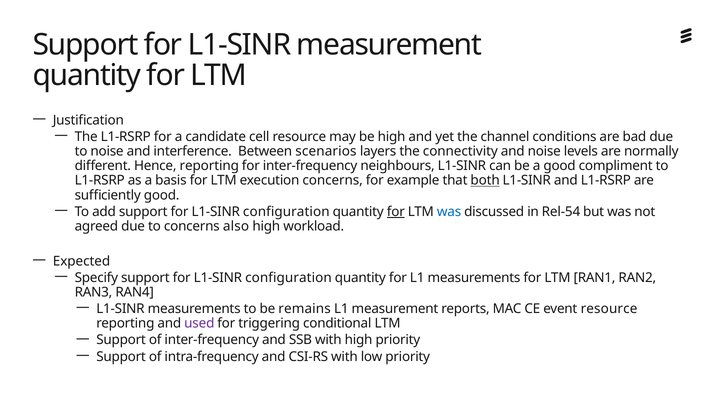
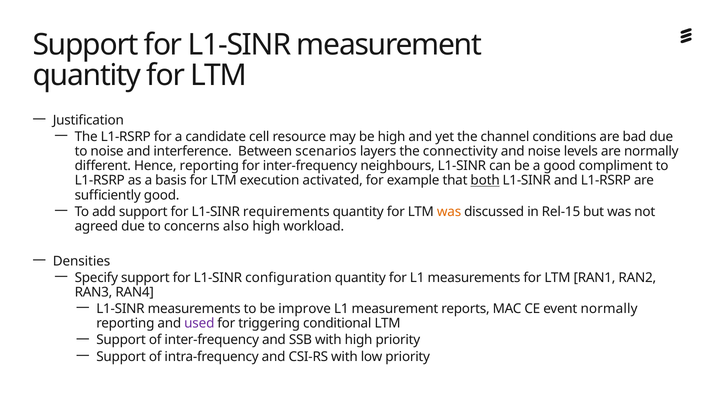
execution concerns: concerns -> activated
configuration at (286, 212): configuration -> requirements
for at (396, 212) underline: present -> none
was at (449, 212) colour: blue -> orange
Rel-54: Rel-54 -> Rel-15
Expected: Expected -> Densities
remains: remains -> improve
event resource: resource -> normally
